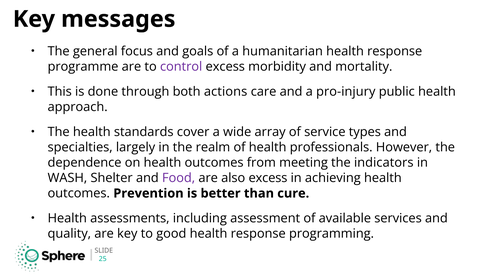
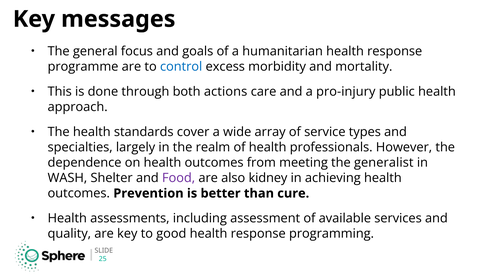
control colour: purple -> blue
indicators: indicators -> generalist
also excess: excess -> kidney
